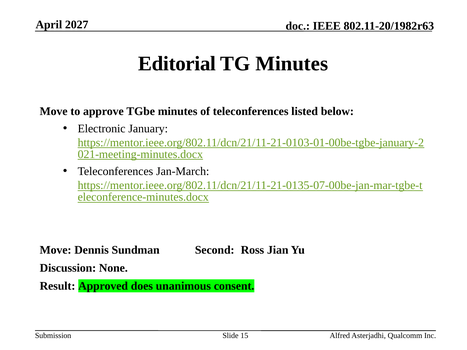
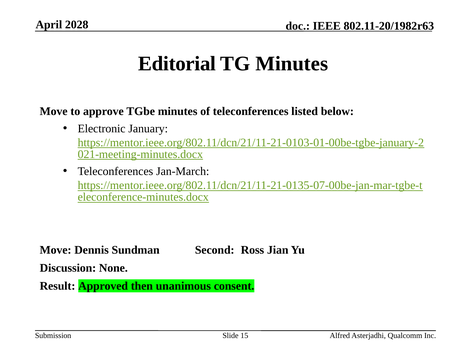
2027: 2027 -> 2028
does: does -> then
